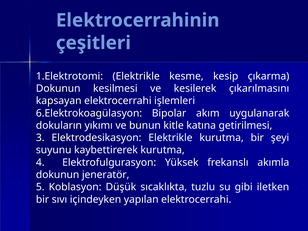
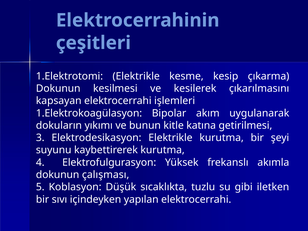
6.Elektrokoagülasyon: 6.Elektrokoagülasyon -> 1.Elektrokoagülasyon
jeneratör: jeneratör -> çalışması
